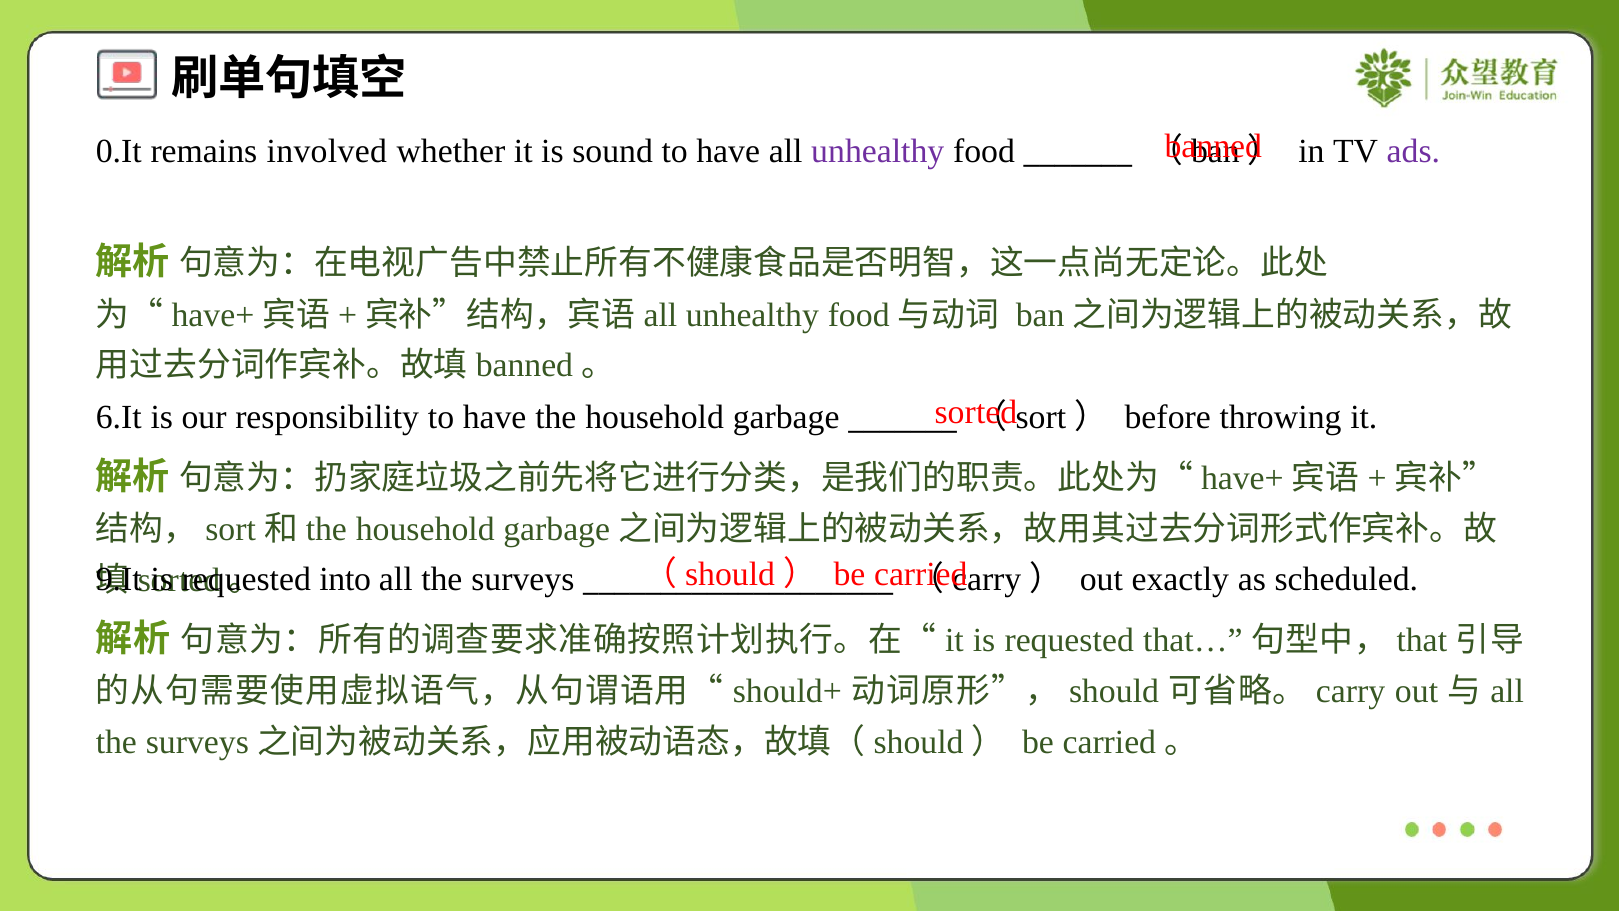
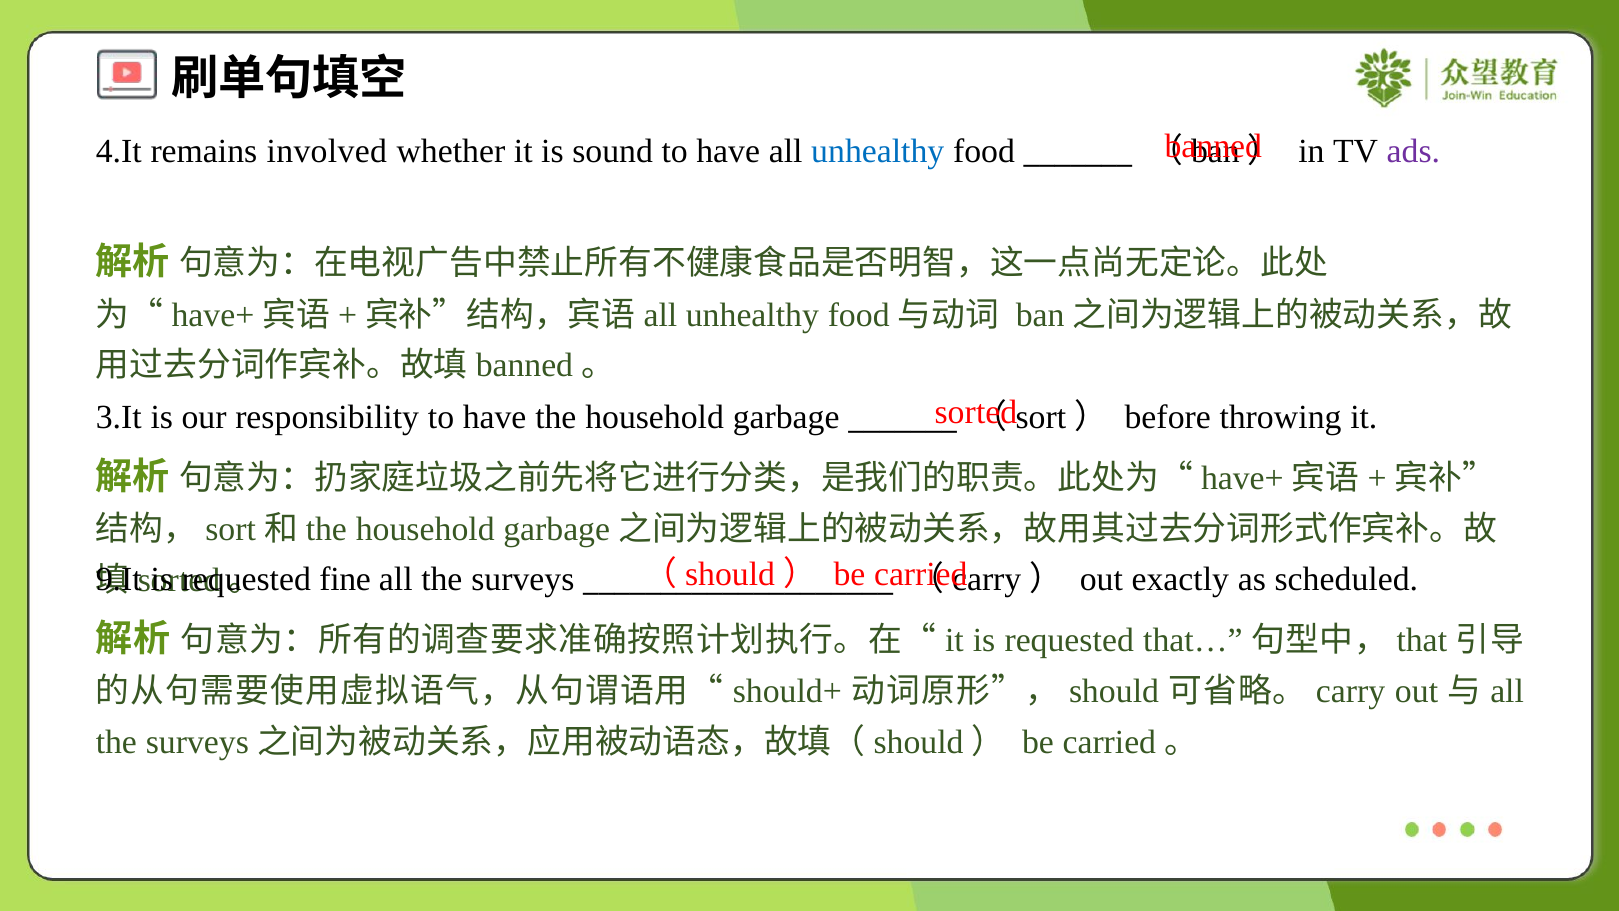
0.It: 0.It -> 4.It
unhealthy at (878, 152) colour: purple -> blue
6.It: 6.It -> 3.It
into: into -> fine
